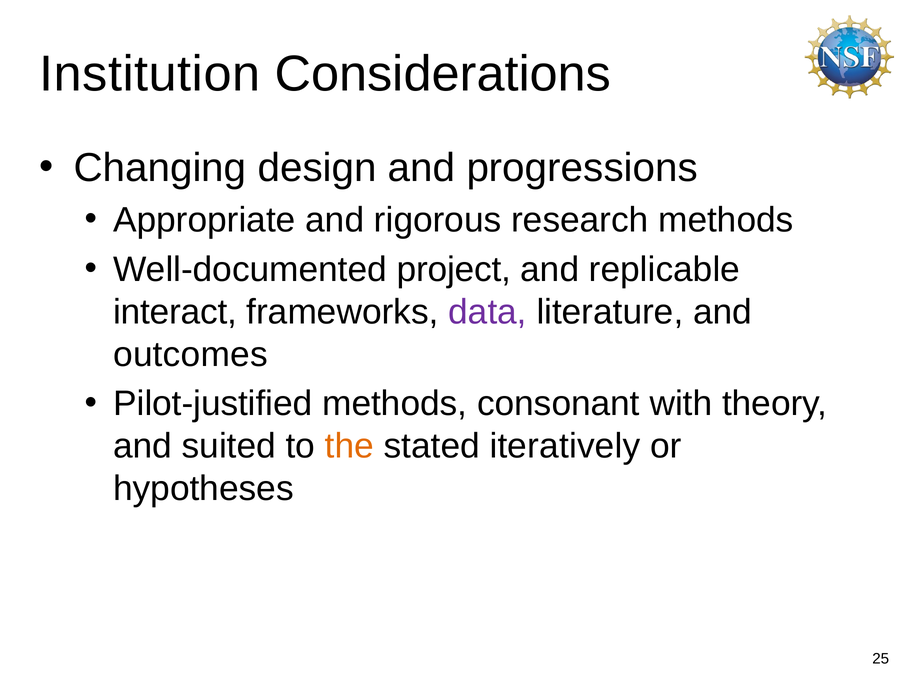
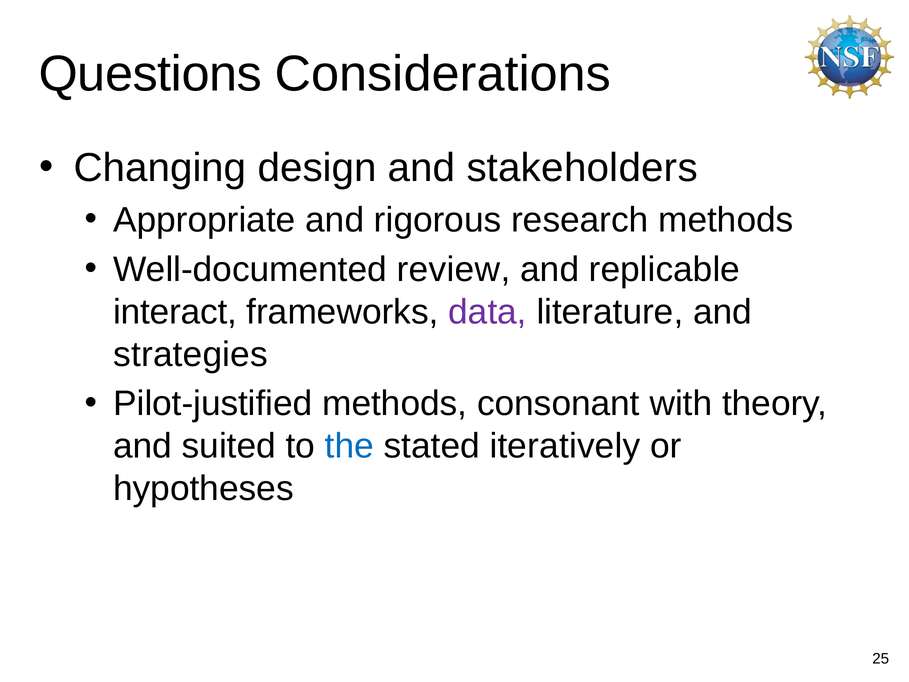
Institution: Institution -> Questions
progressions: progressions -> stakeholders
project: project -> review
outcomes: outcomes -> strategies
the colour: orange -> blue
